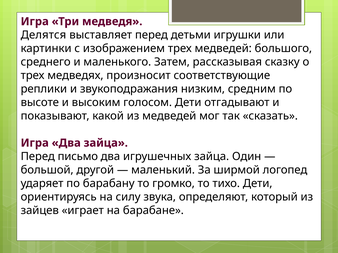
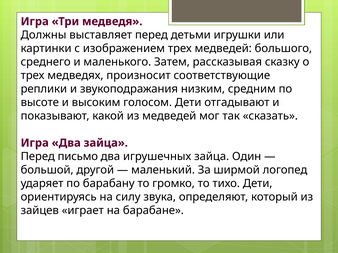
Делятся: Делятся -> Должны
